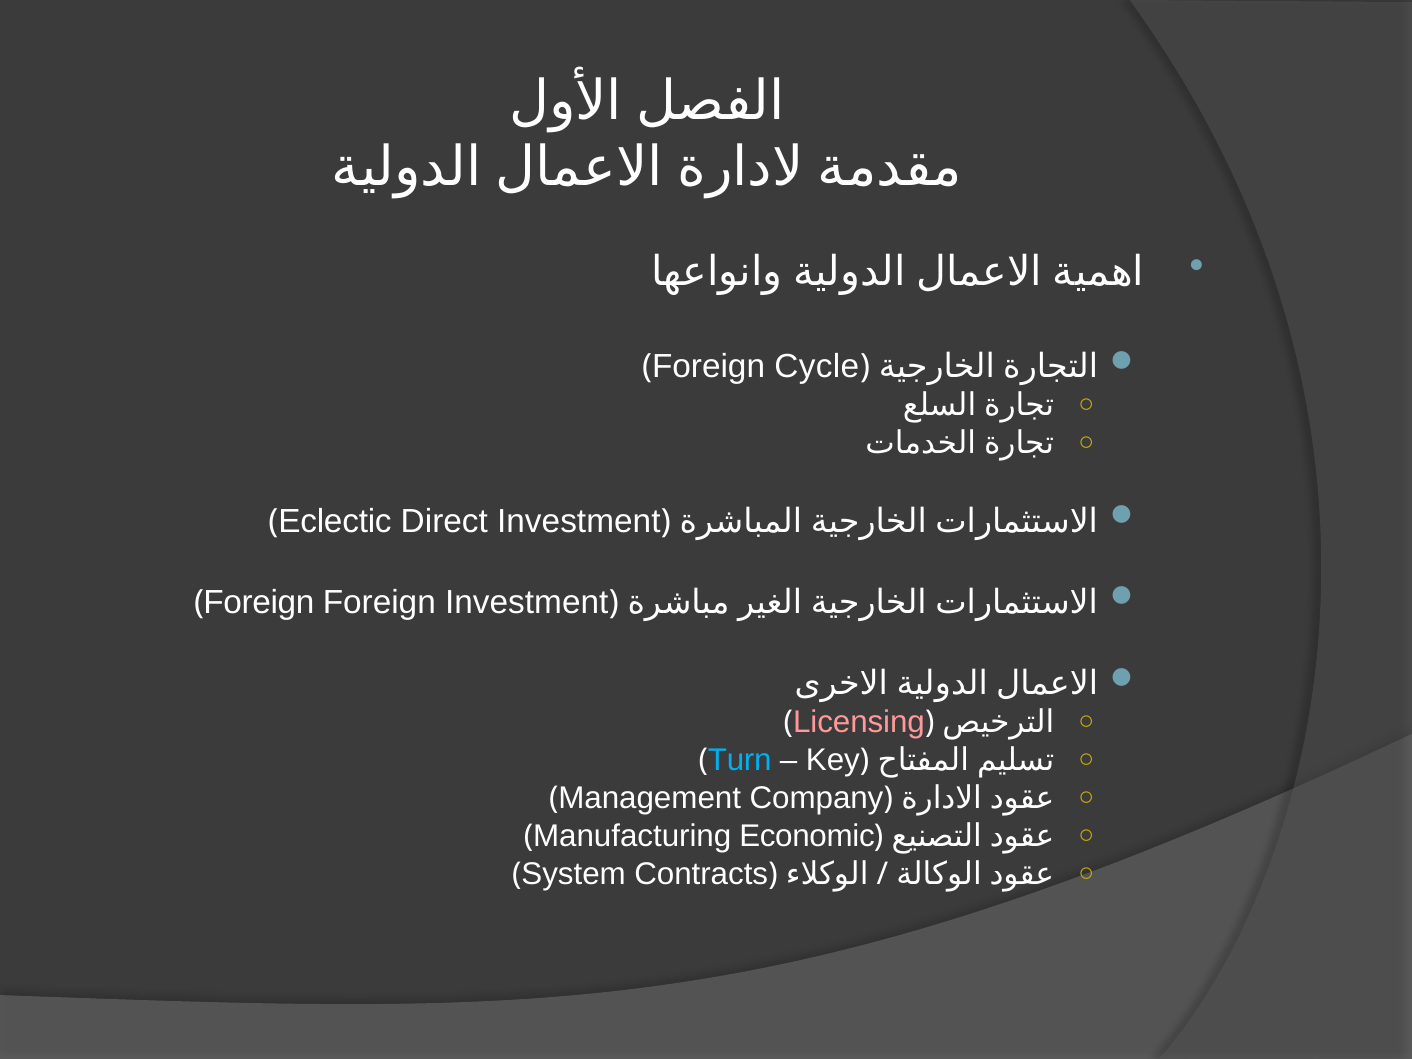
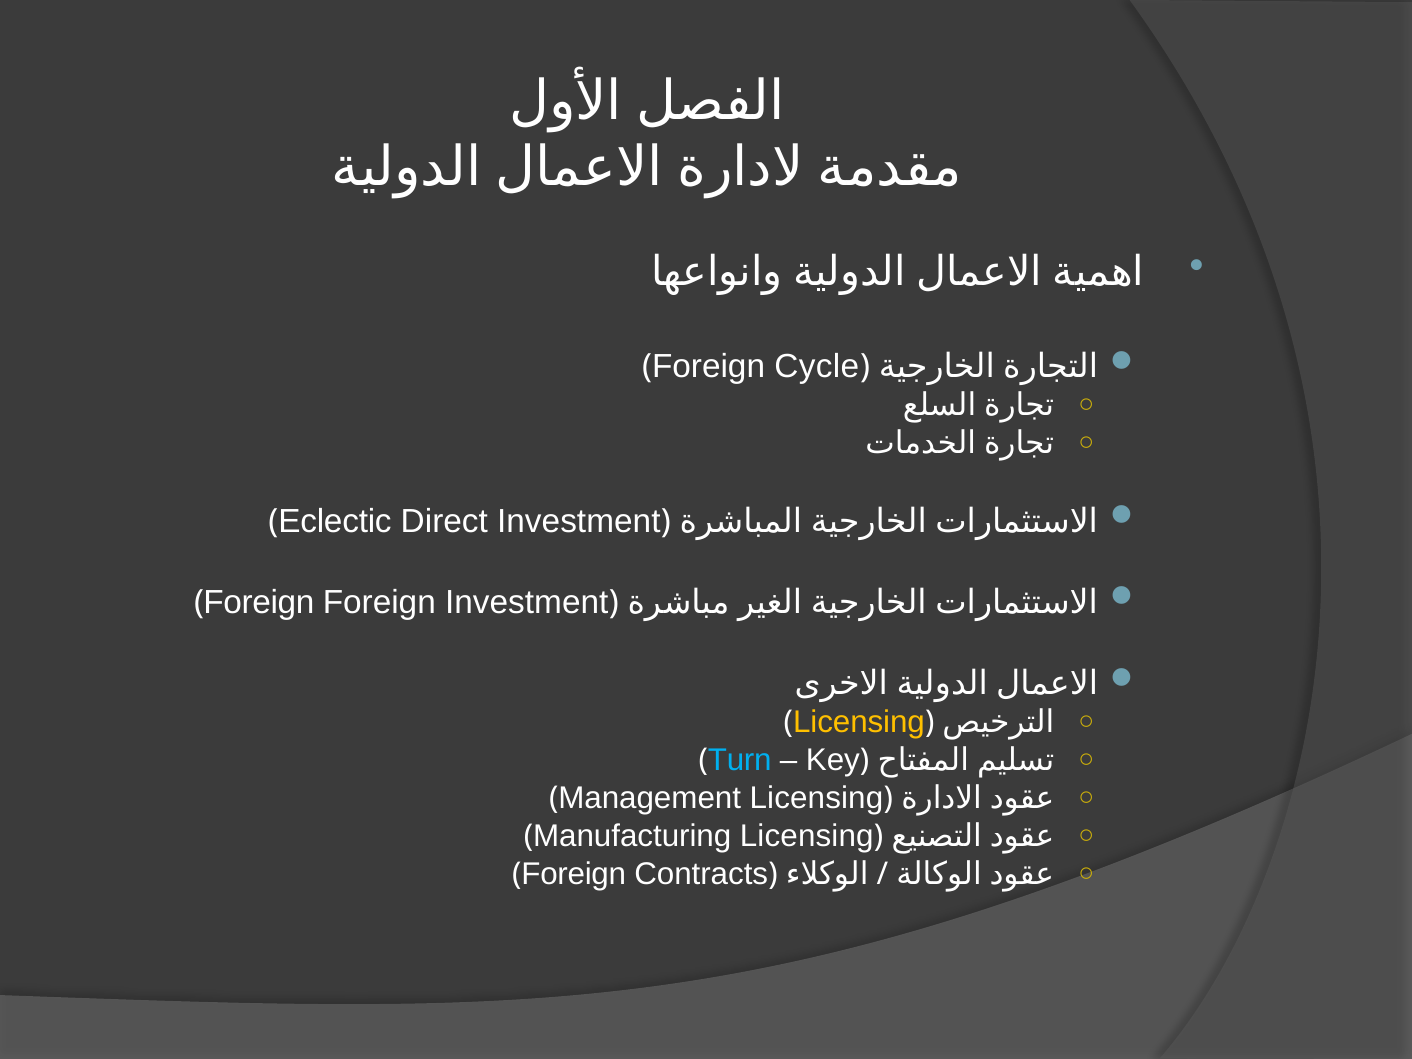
Licensing at (859, 723) colour: pink -> yellow
Management Company: Company -> Licensing
Manufacturing Economic: Economic -> Licensing
System at (574, 874): System -> Foreign
